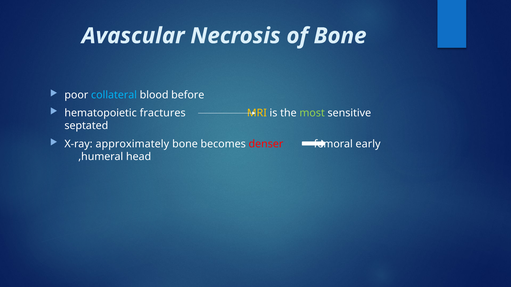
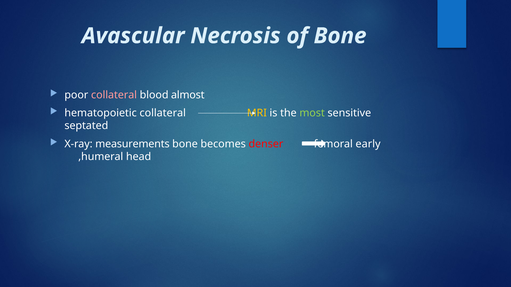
collateral at (114, 95) colour: light blue -> pink
before: before -> almost
hematopoietic fractures: fractures -> collateral
approximately: approximately -> measurements
